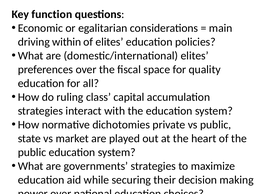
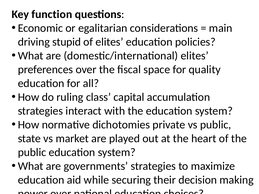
within: within -> stupid
